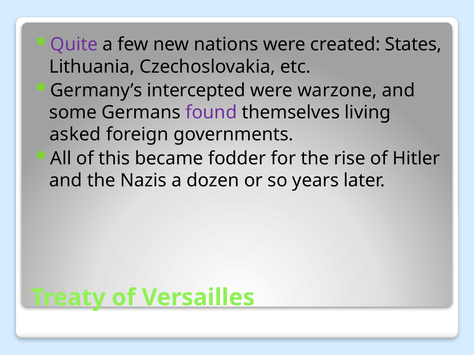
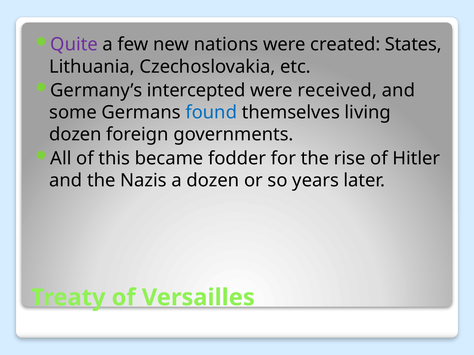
warzone: warzone -> received
found colour: purple -> blue
asked at (75, 135): asked -> dozen
